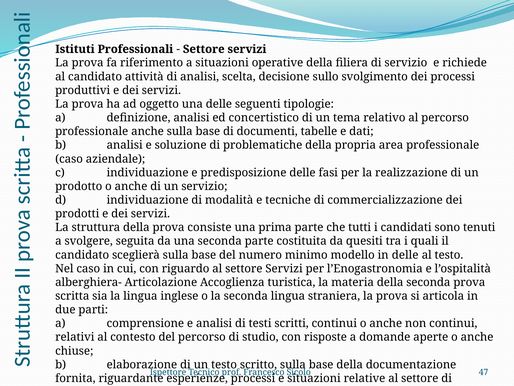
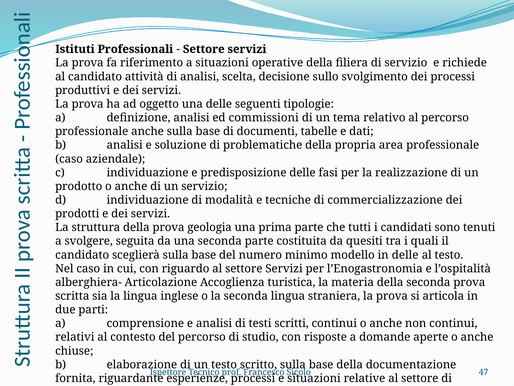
concertistico: concertistico -> commissioni
consiste: consiste -> geologia
